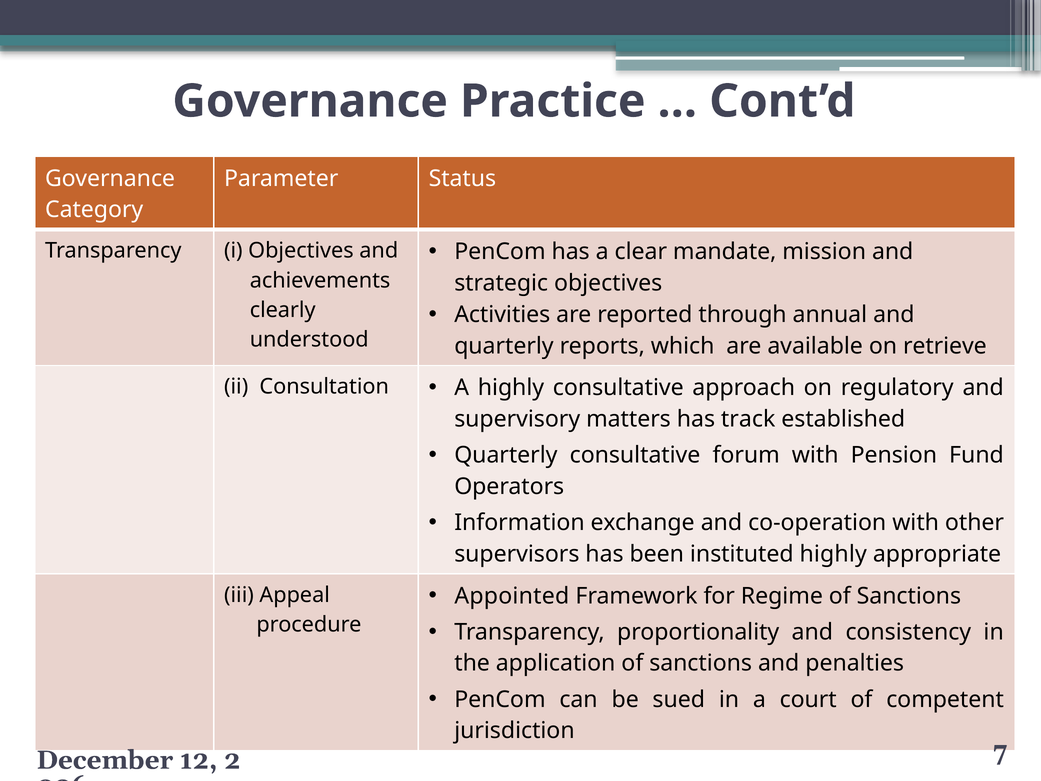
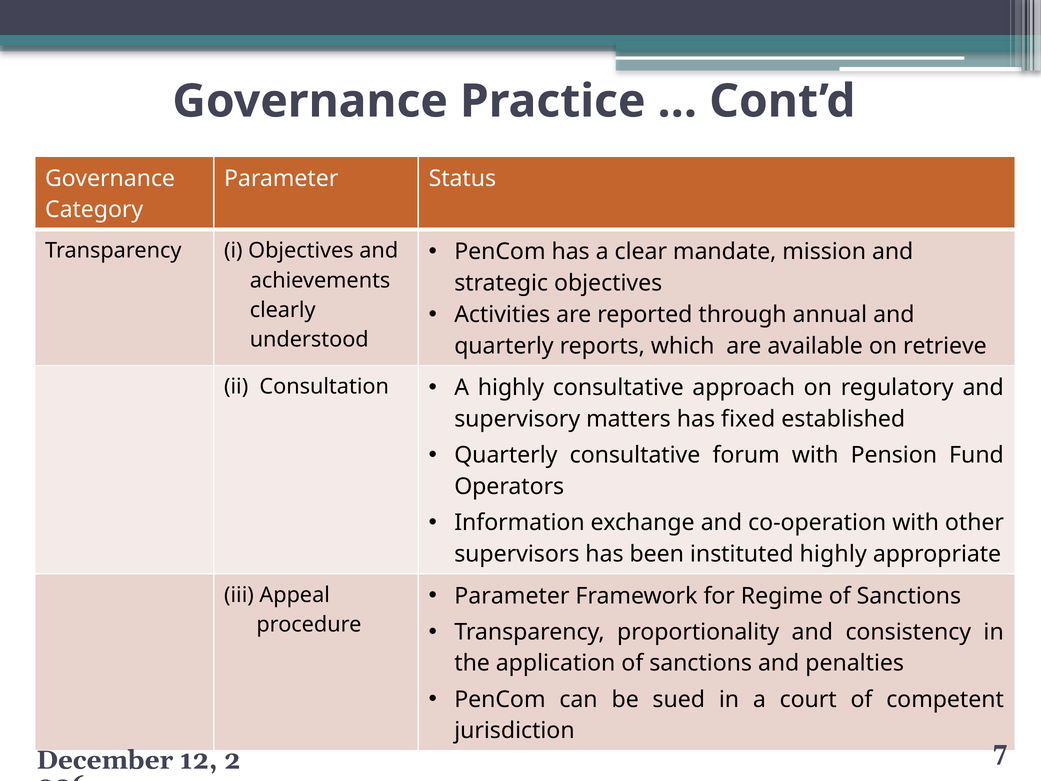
track: track -> fixed
Appointed at (512, 596): Appointed -> Parameter
